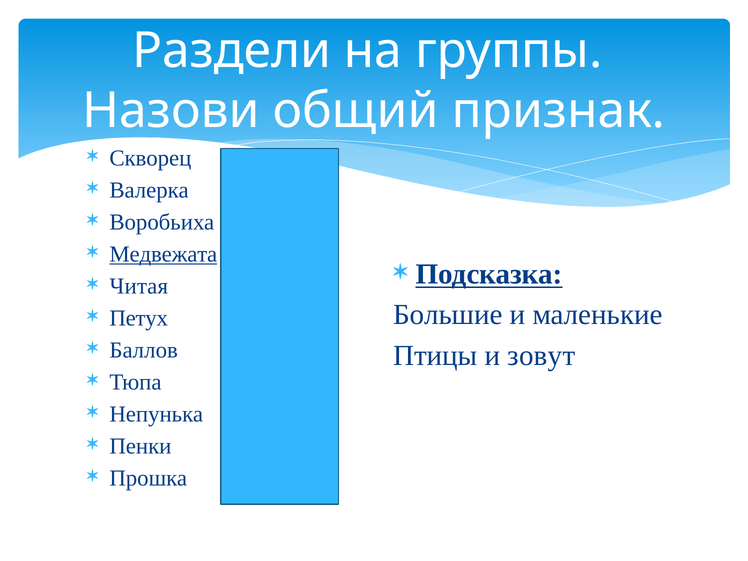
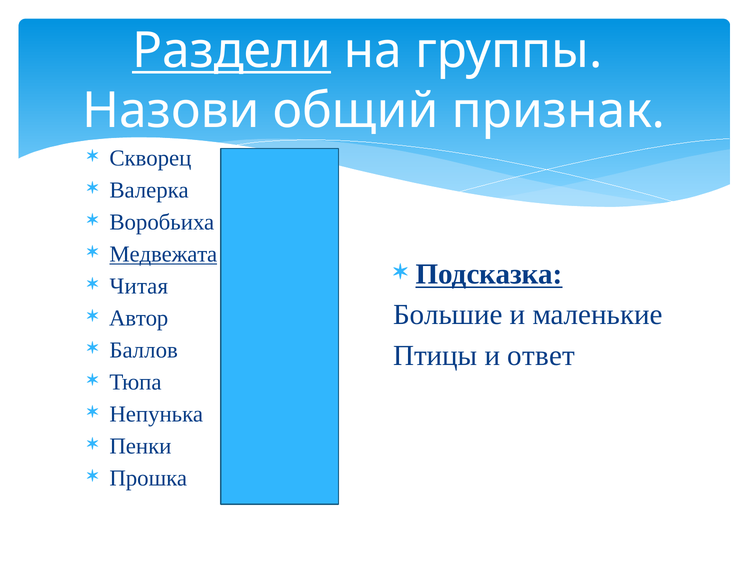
Раздели underline: none -> present
Петух: Петух -> Автор
зовут: зовут -> ответ
